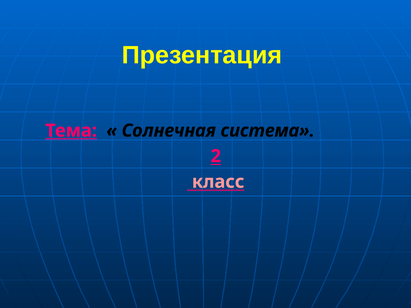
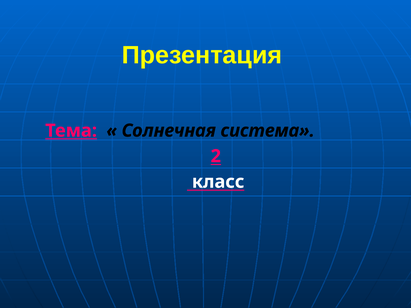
класс colour: pink -> white
